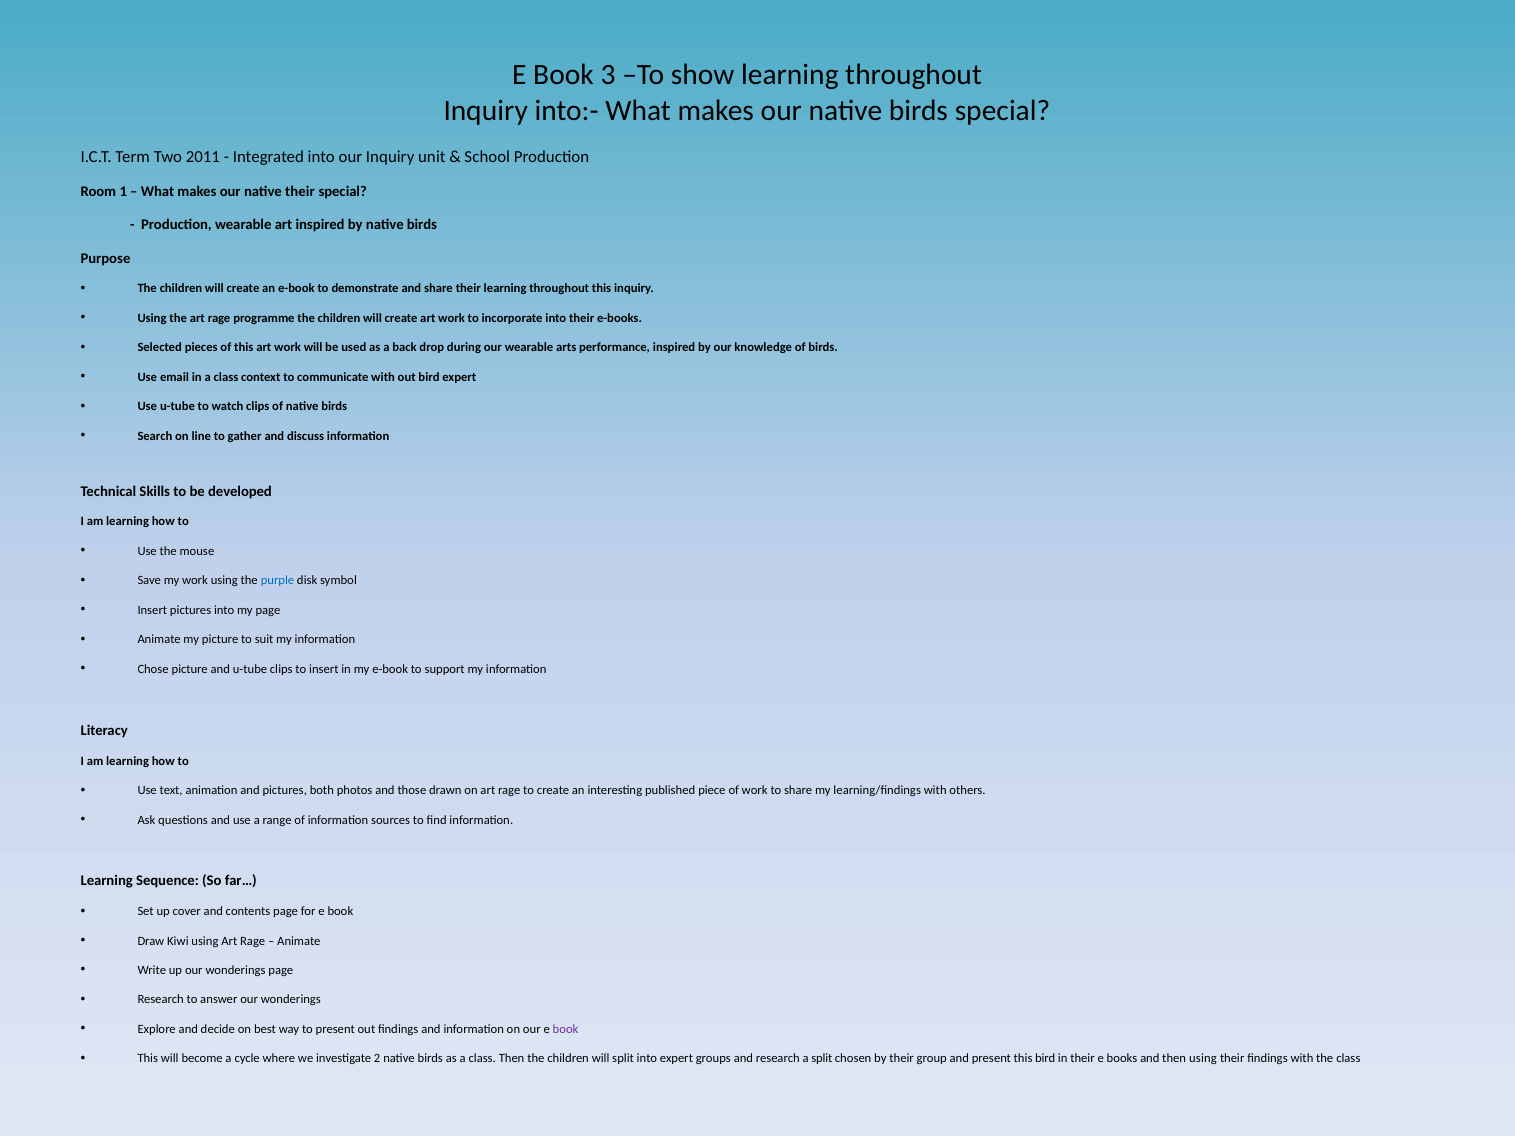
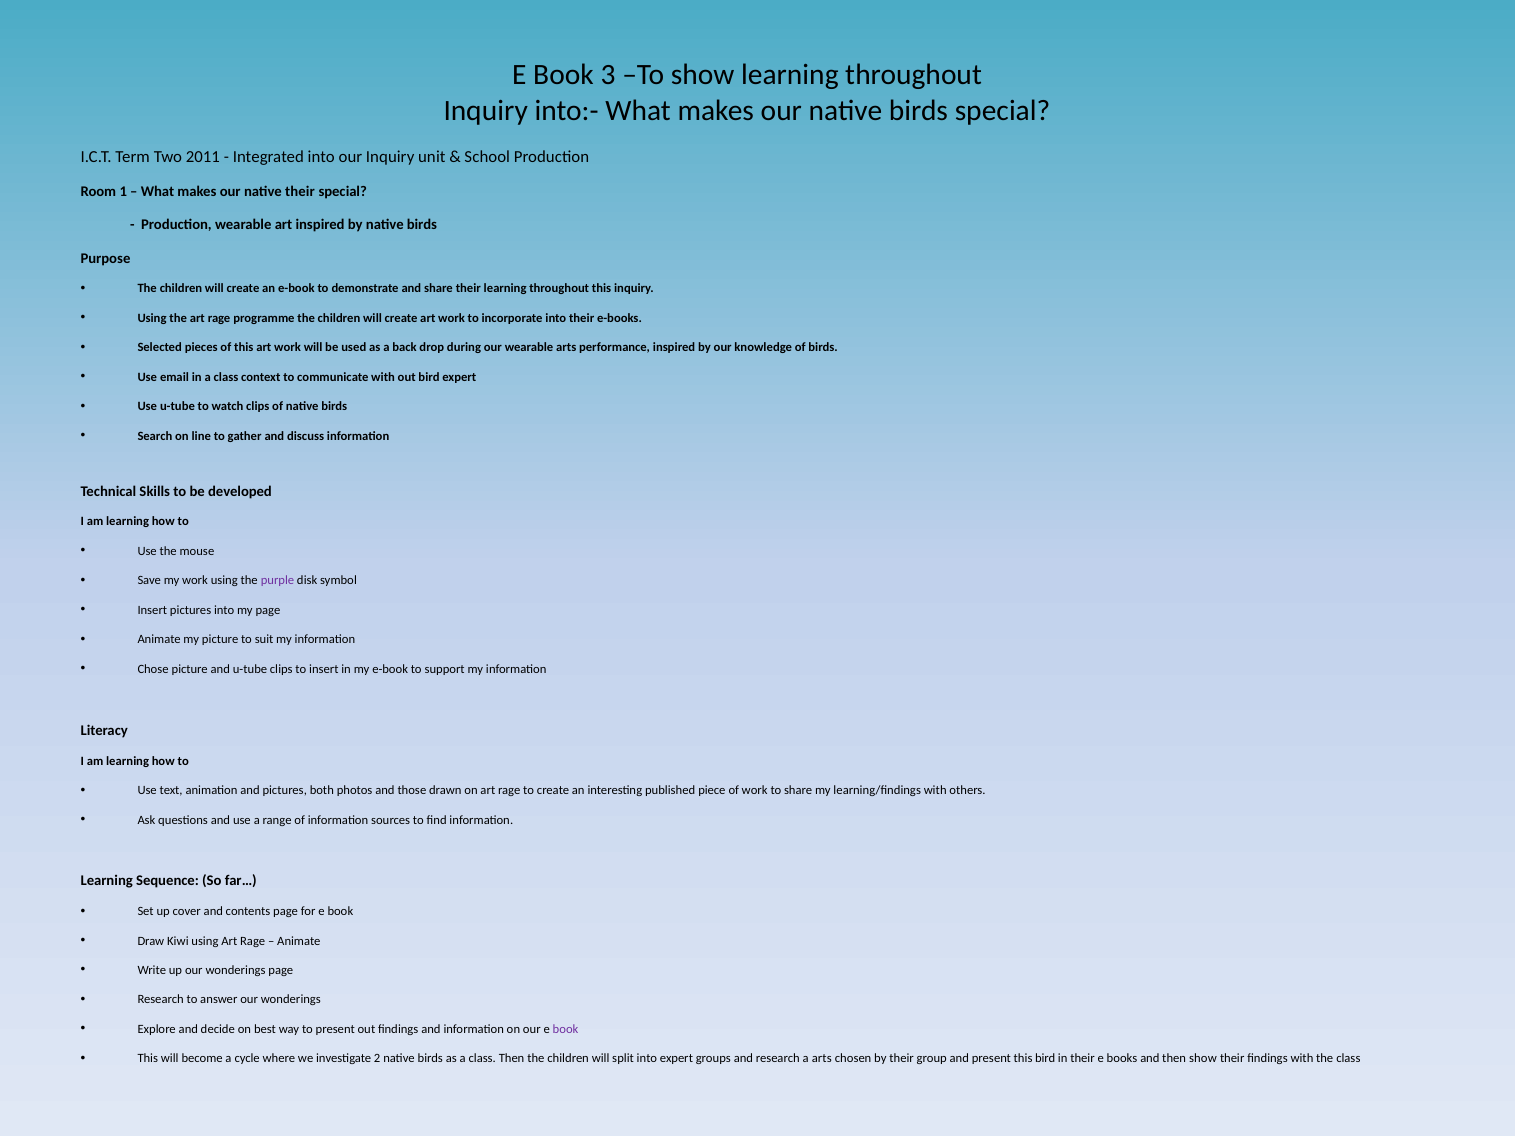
purple colour: blue -> purple
a split: split -> arts
then using: using -> show
